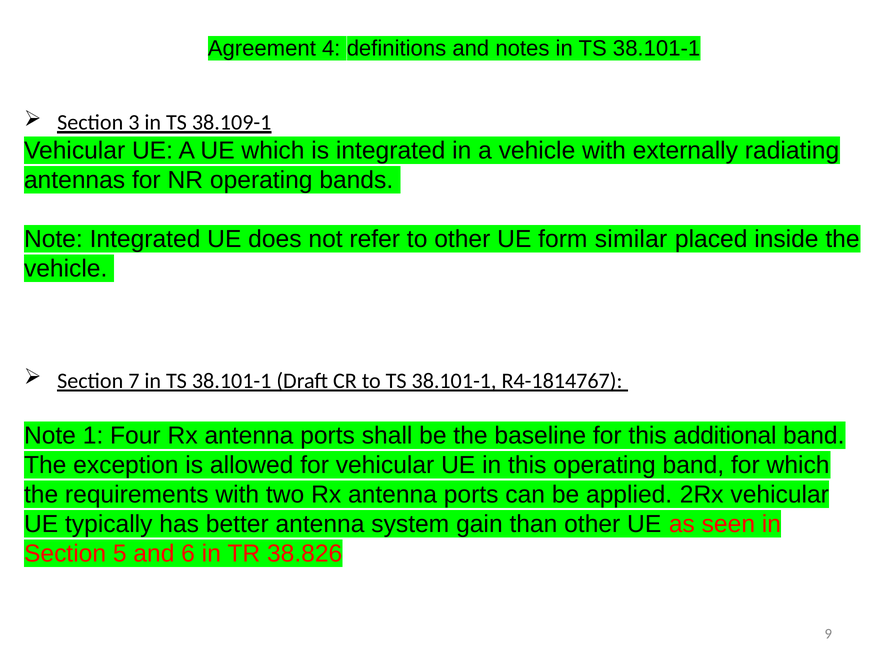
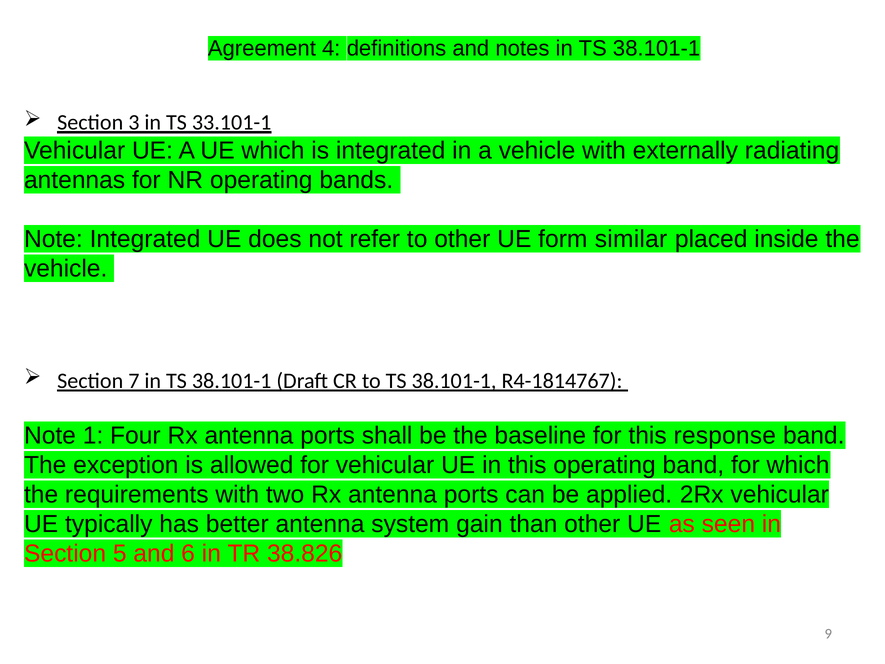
38.109-1: 38.109-1 -> 33.101-1
additional: additional -> response
